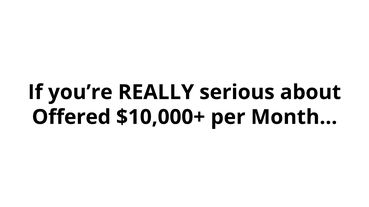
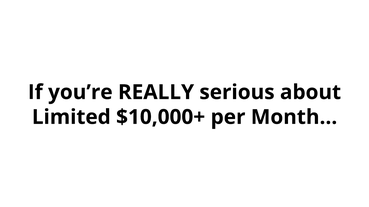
Offered: Offered -> Limited
